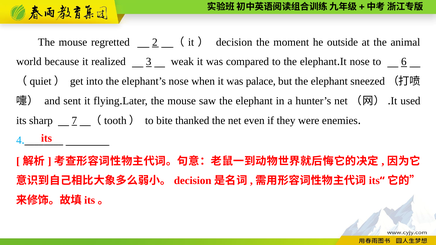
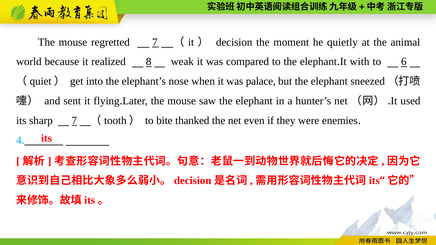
regretted 2: 2 -> 7
outside: outside -> quietly
3: 3 -> 8
It nose: nose -> with
